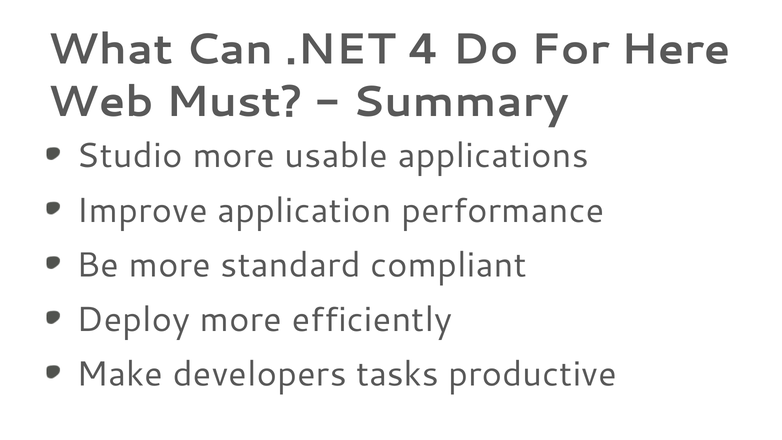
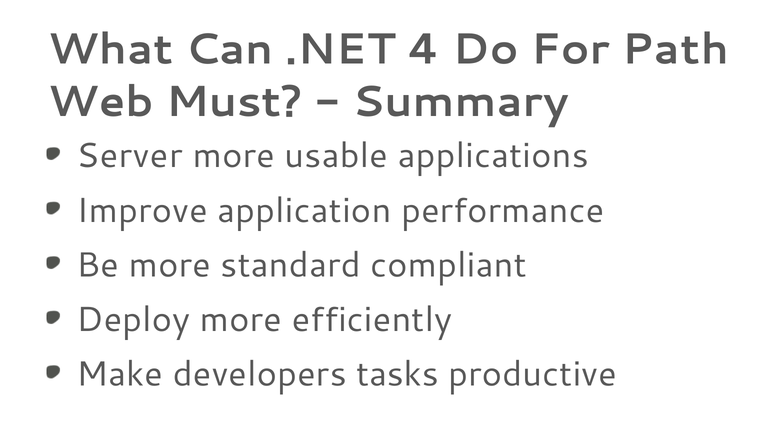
Here: Here -> Path
Studio: Studio -> Server
